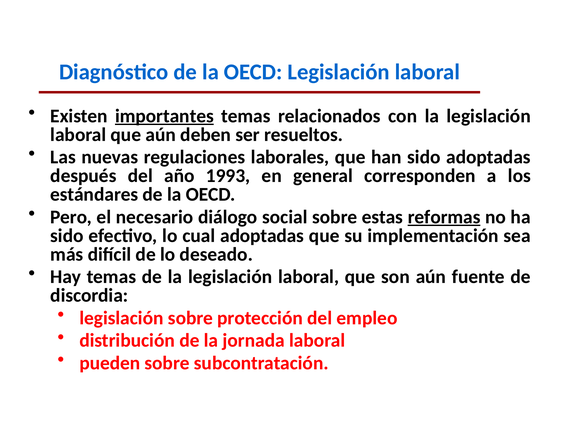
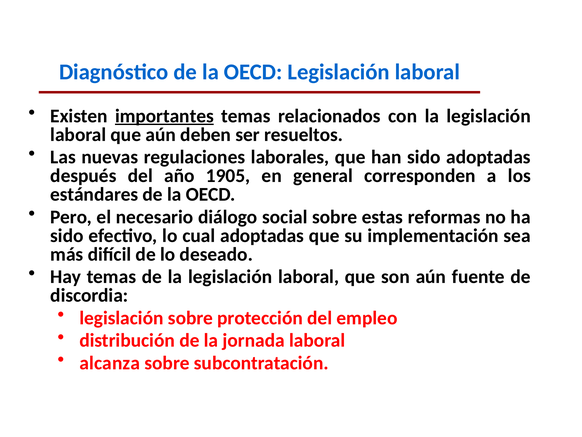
1993: 1993 -> 1905
reformas underline: present -> none
pueden: pueden -> alcanza
